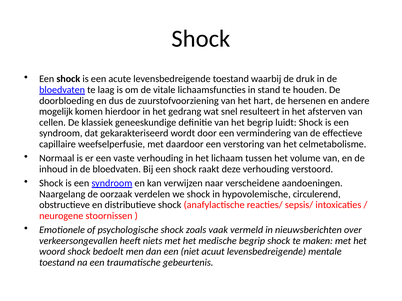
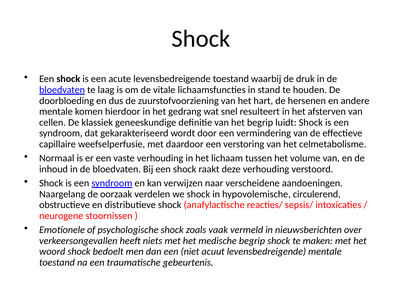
mogelijk at (56, 112): mogelijk -> mentale
